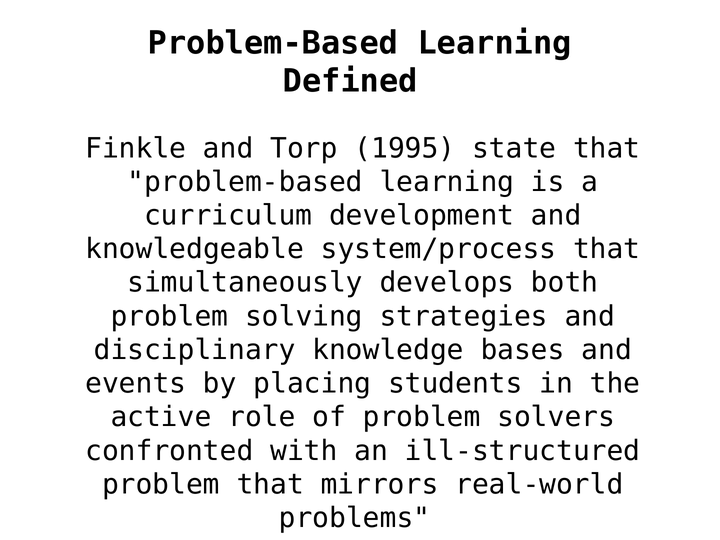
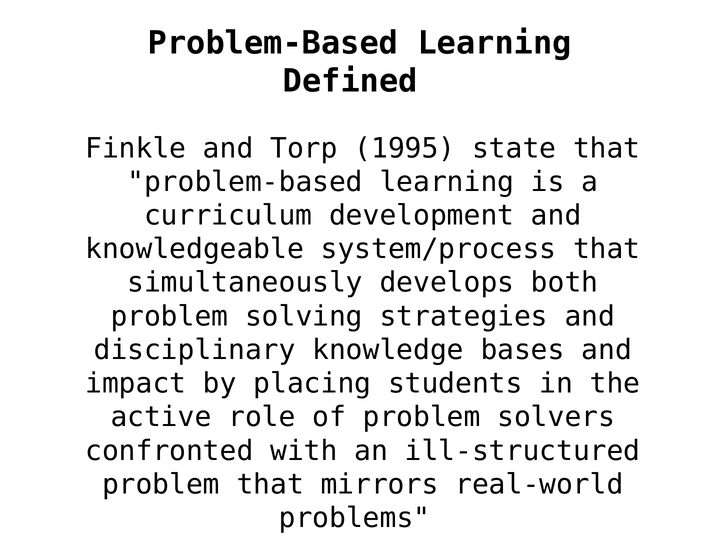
events: events -> impact
